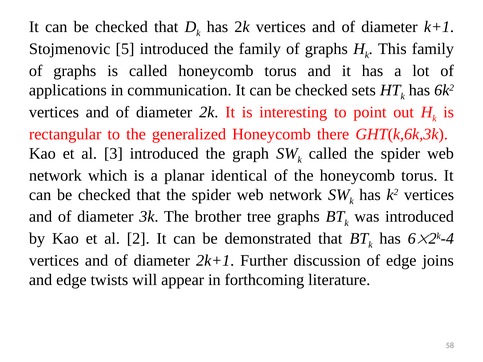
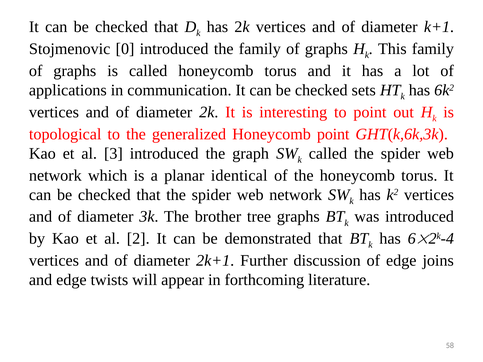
5: 5 -> 0
rectangular: rectangular -> topological
Honeycomb there: there -> point
